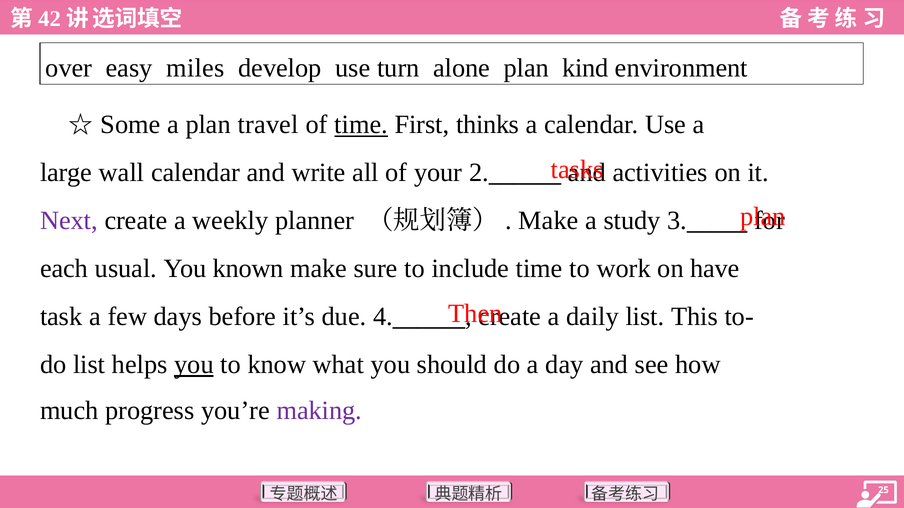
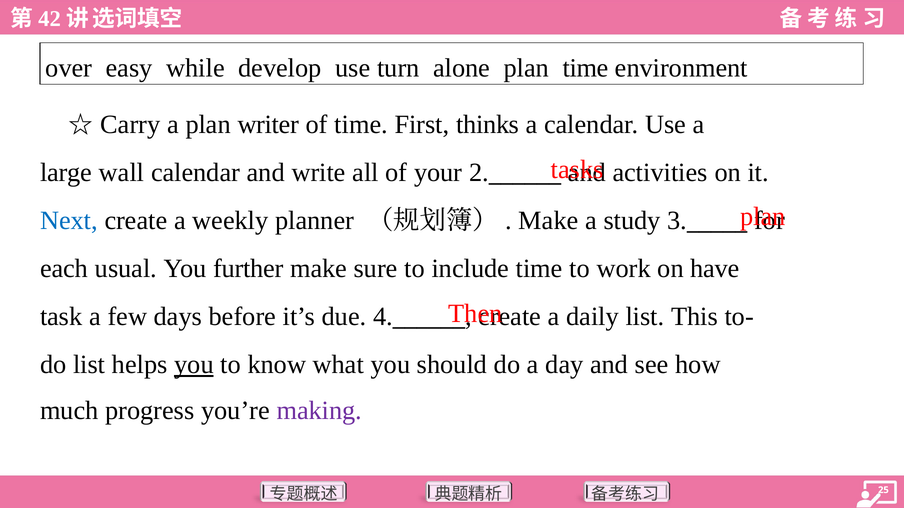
miles: miles -> while
plan kind: kind -> time
Some: Some -> Carry
travel: travel -> writer
time at (361, 125) underline: present -> none
Next colour: purple -> blue
known: known -> further
